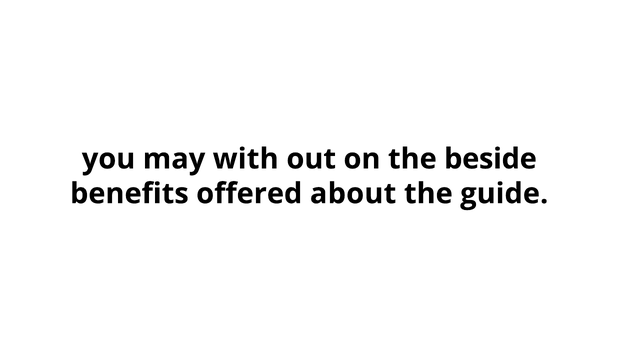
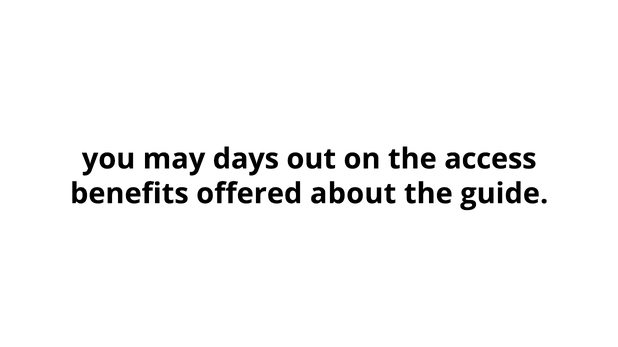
with: with -> days
beside: beside -> access
